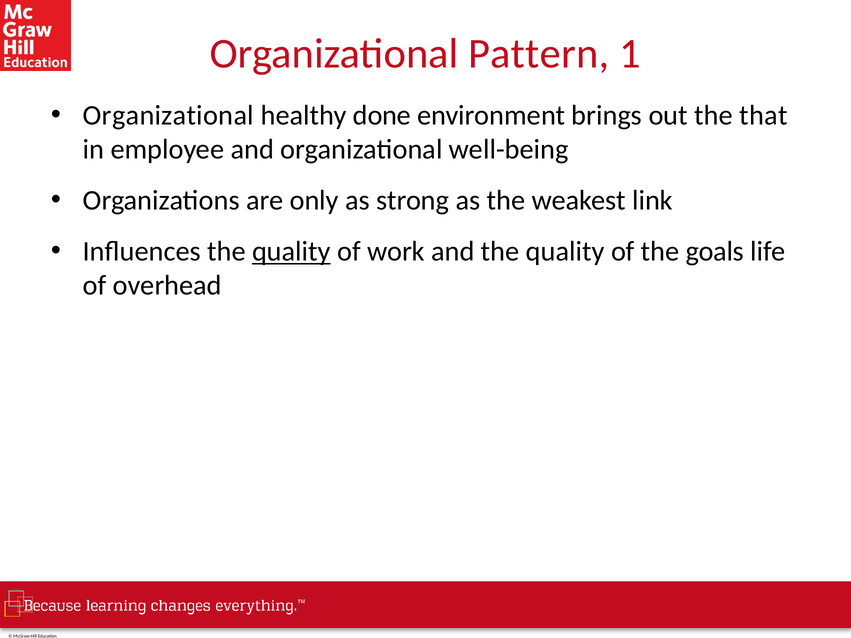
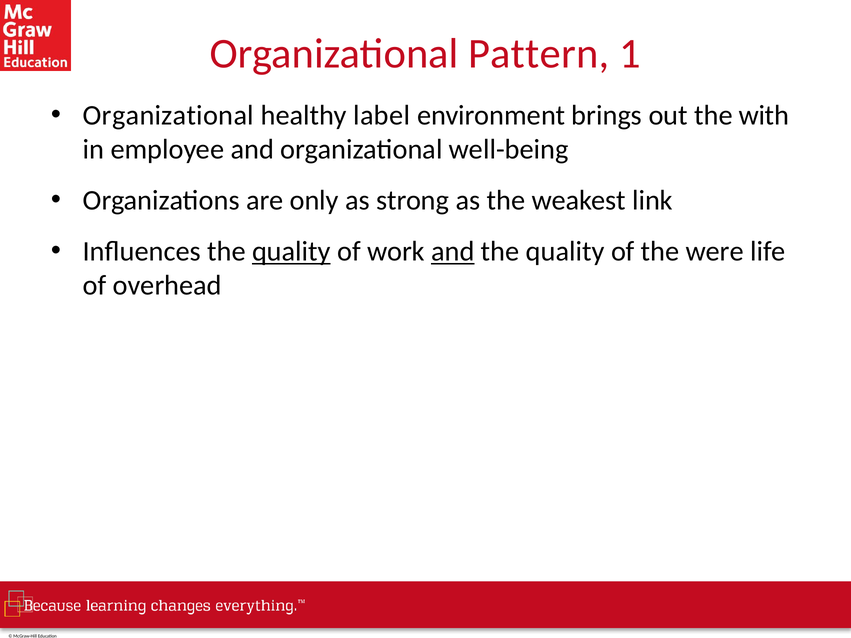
done: done -> label
that: that -> with
and at (453, 252) underline: none -> present
goals: goals -> were
